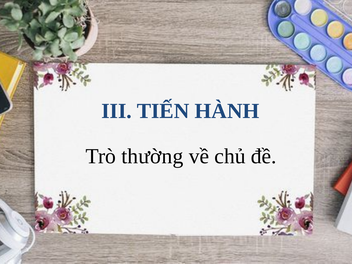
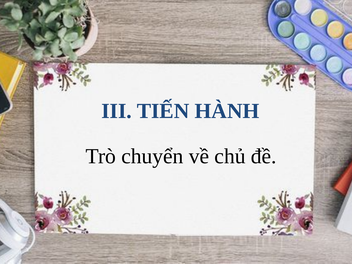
thường: thường -> chuyển
